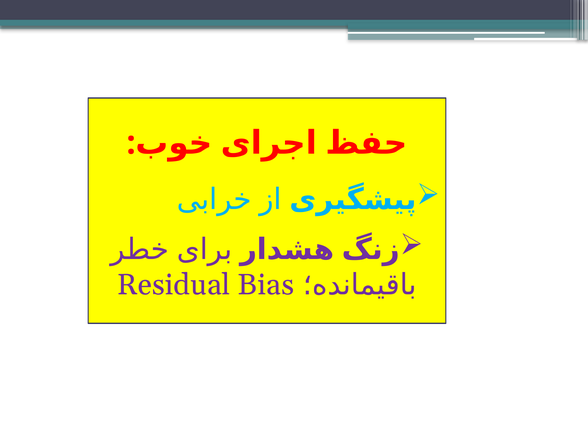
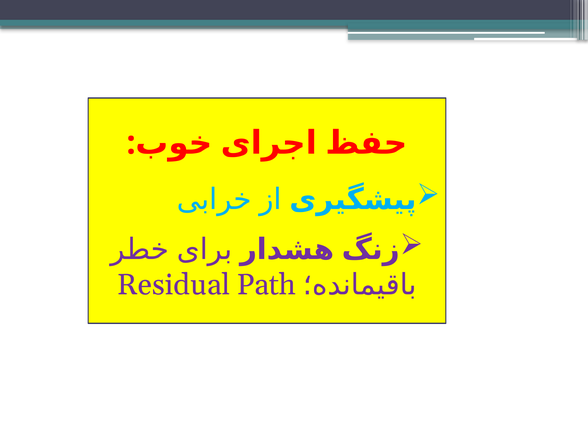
Bias: Bias -> Path
